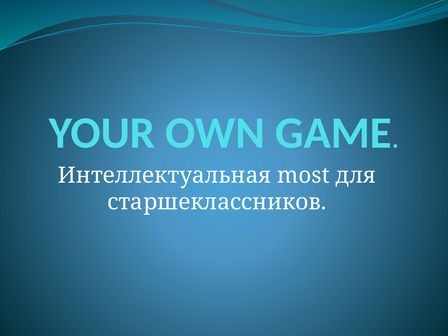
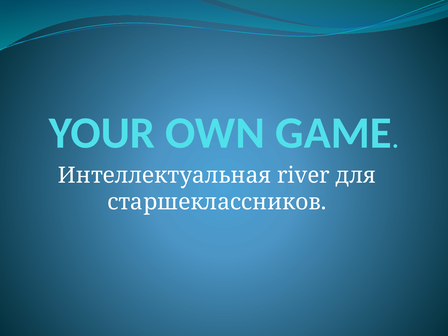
most: most -> river
